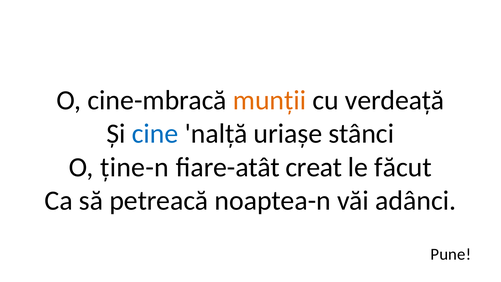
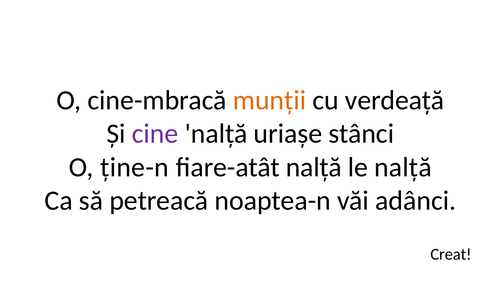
cine colour: blue -> purple
fiare-atât creat: creat -> nalță
le făcut: făcut -> nalță
Pune: Pune -> Creat
